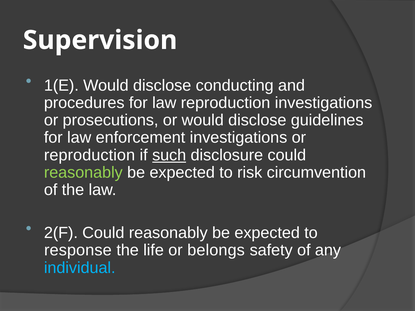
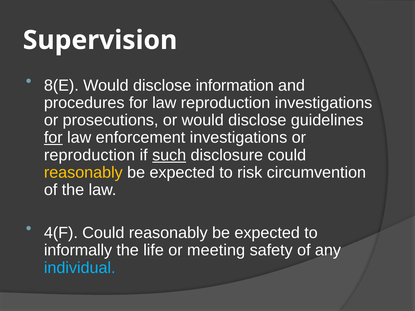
1(E: 1(E -> 8(E
conducting: conducting -> information
for at (53, 138) underline: none -> present
reasonably at (83, 173) colour: light green -> yellow
2(F: 2(F -> 4(F
response: response -> informally
belongs: belongs -> meeting
